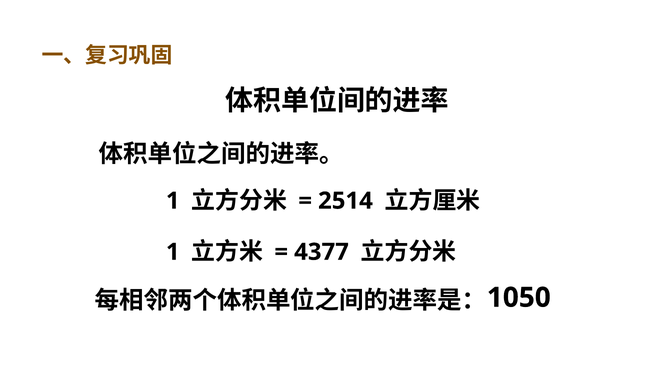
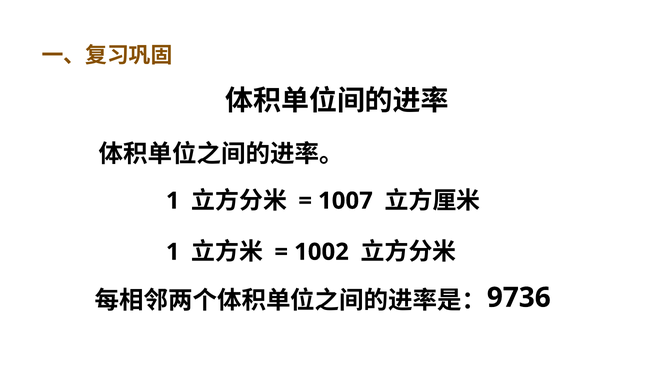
2514: 2514 -> 1007
4377: 4377 -> 1002
1050: 1050 -> 9736
